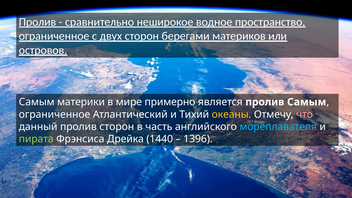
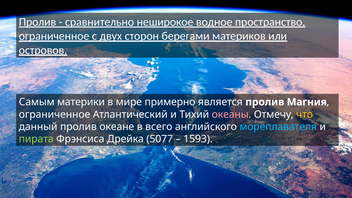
пролив Самым: Самым -> Магния
океаны colour: yellow -> pink
что colour: pink -> yellow
пролив сторон: сторон -> океане
часть: часть -> всего
1440: 1440 -> 5077
1396: 1396 -> 1593
